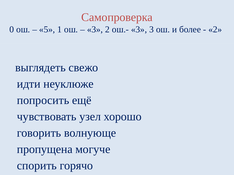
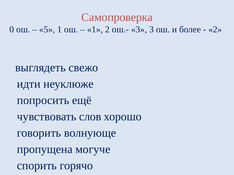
3 at (95, 30): 3 -> 1
узел: узел -> слов
